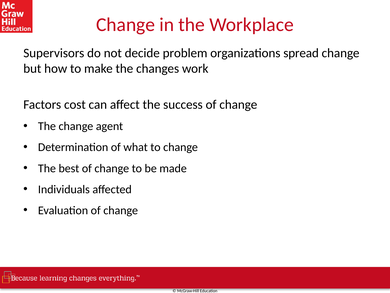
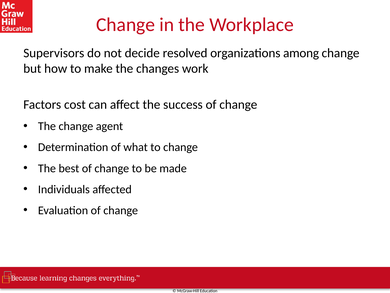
problem: problem -> resolved
spread: spread -> among
